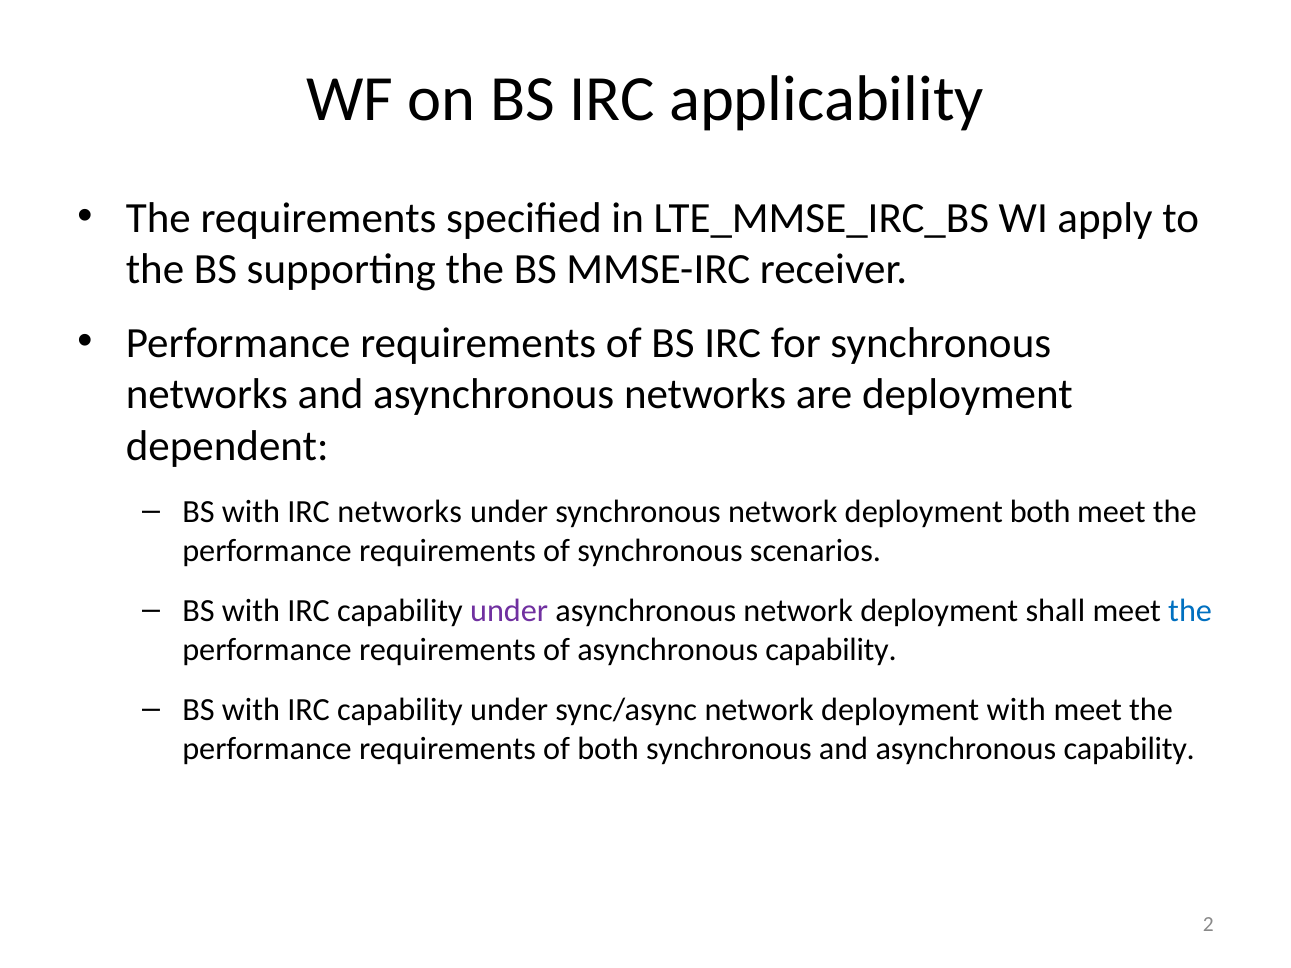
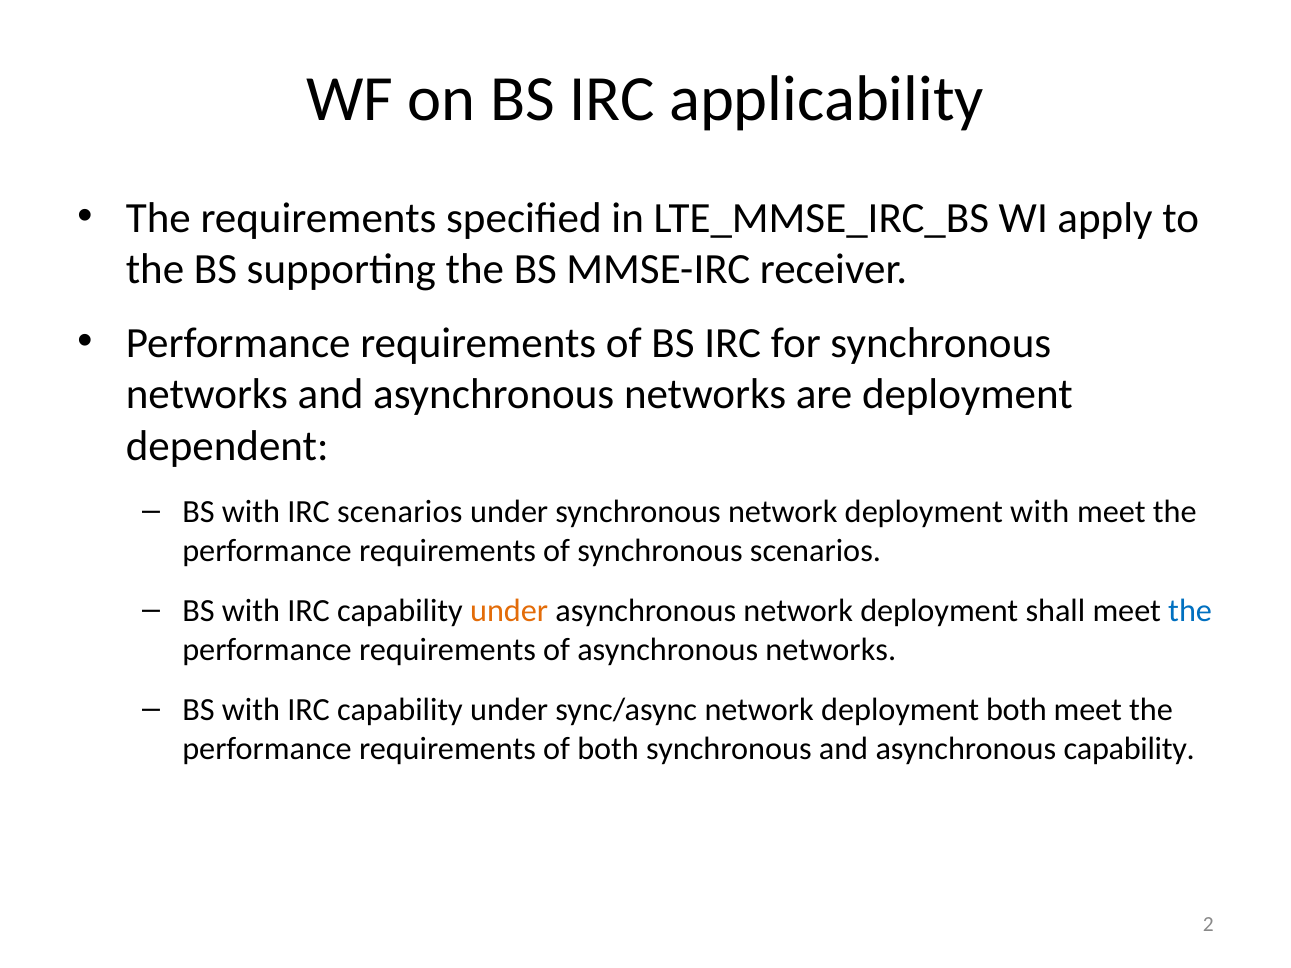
IRC networks: networks -> scenarios
deployment both: both -> with
under at (509, 611) colour: purple -> orange
of asynchronous capability: capability -> networks
deployment with: with -> both
